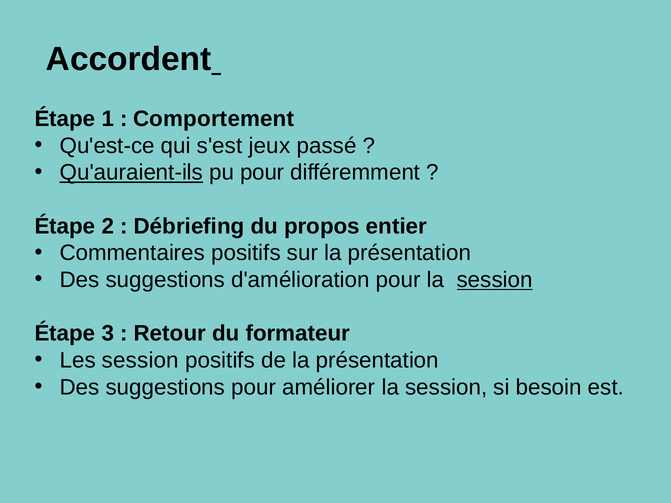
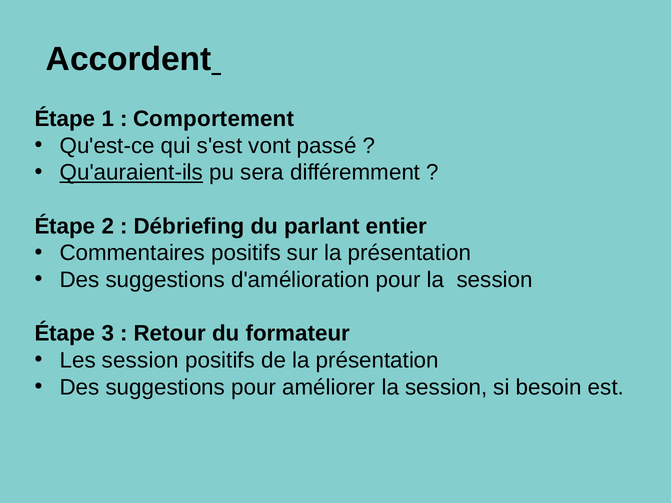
jeux: jeux -> vont
pu pour: pour -> sera
propos: propos -> parlant
session at (495, 280) underline: present -> none
